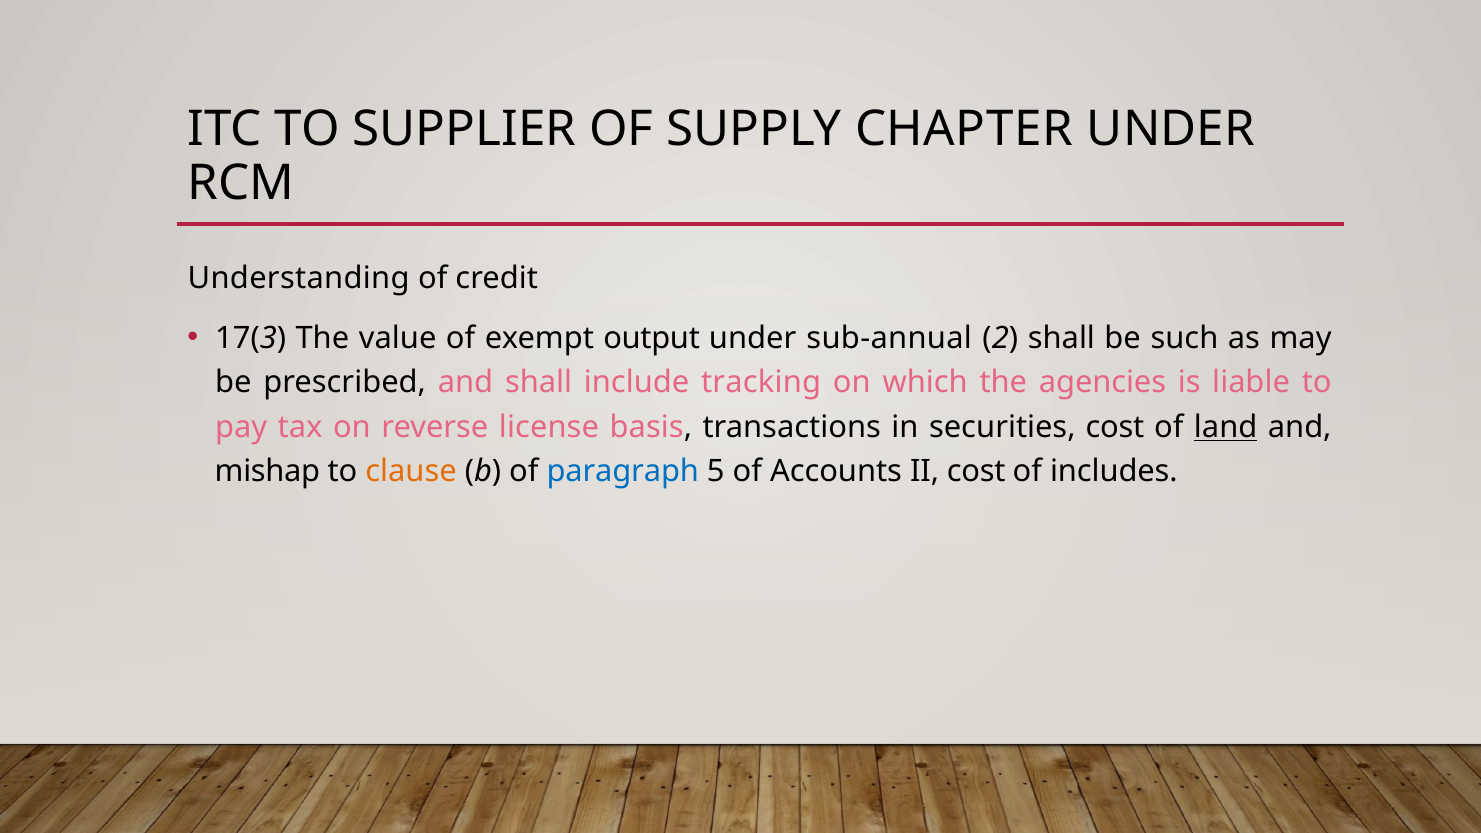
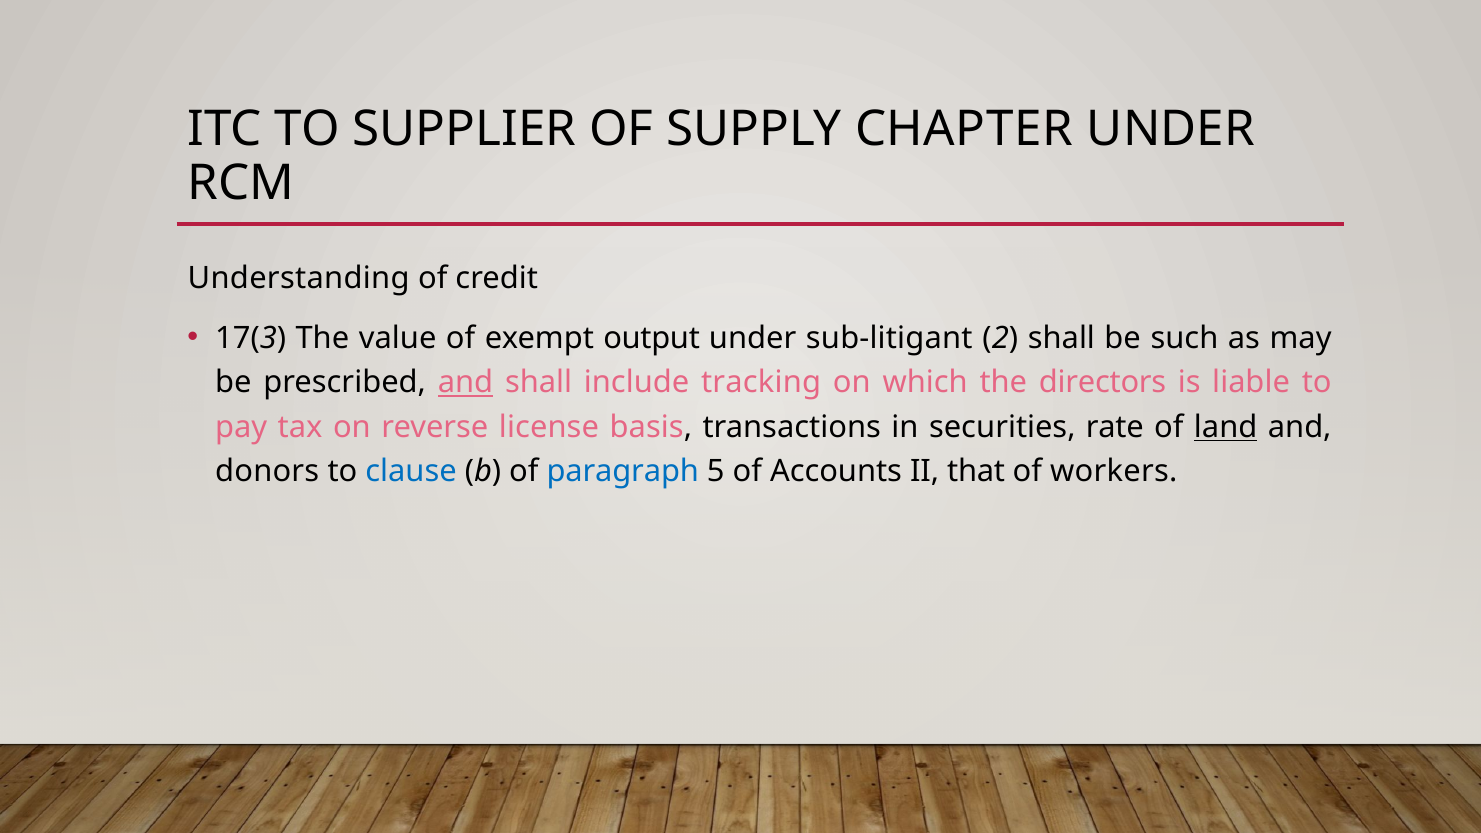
sub-annual: sub-annual -> sub-litigant
and at (465, 383) underline: none -> present
agencies: agencies -> directors
securities cost: cost -> rate
mishap: mishap -> donors
clause colour: orange -> blue
II cost: cost -> that
includes: includes -> workers
